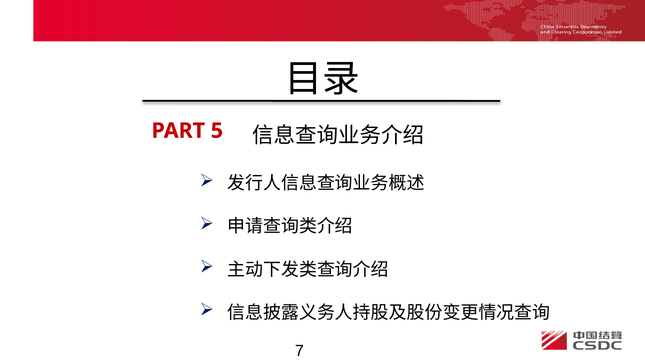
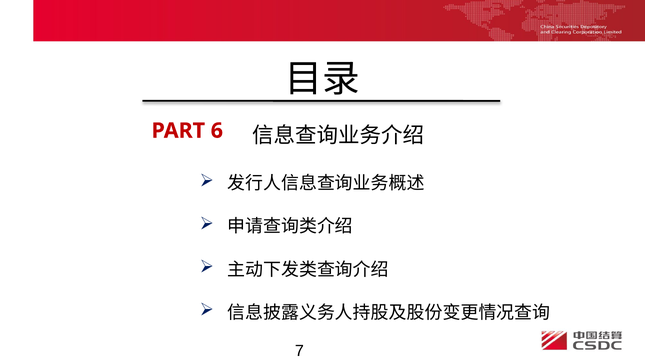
5: 5 -> 6
